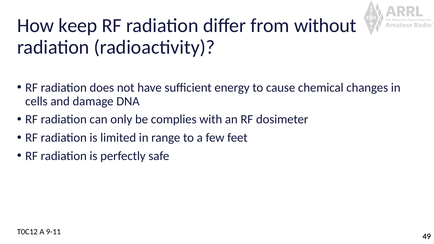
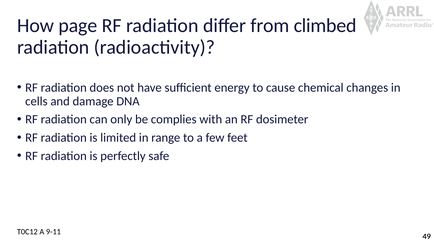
keep: keep -> page
without: without -> climbed
